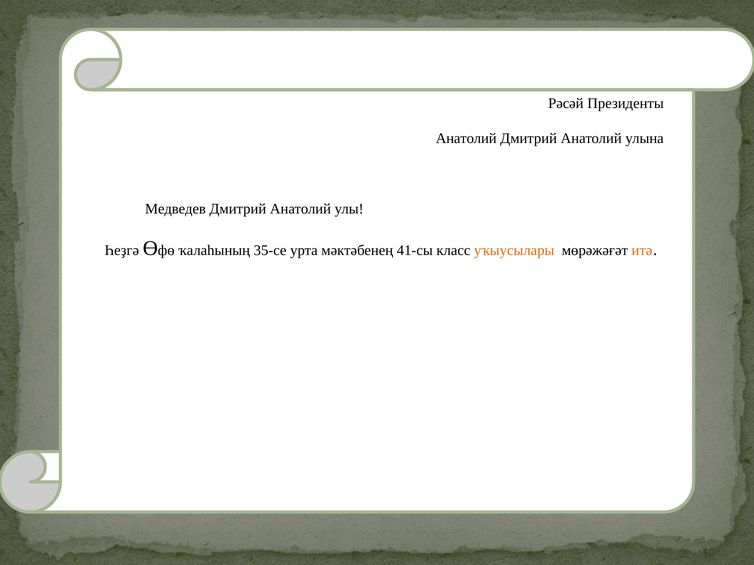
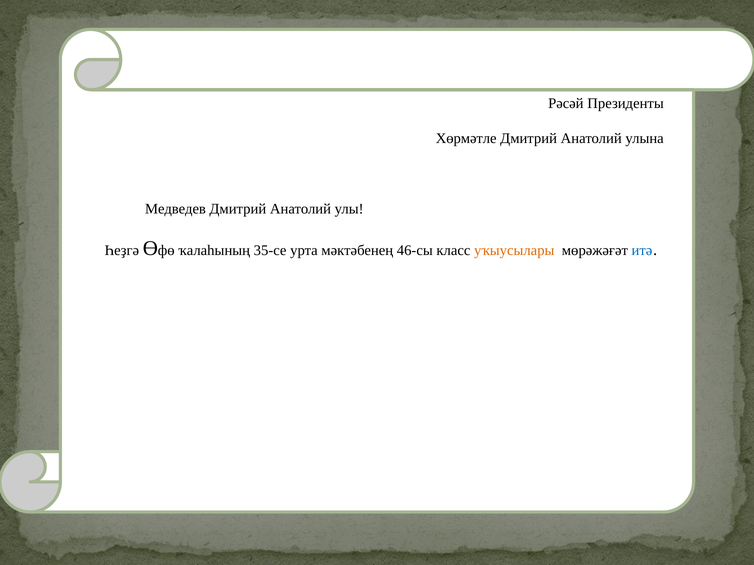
Анатолий at (466, 139): Анатолий -> Хөрмәтле
41-сы: 41-сы -> 46-сы
итә colour: orange -> blue
